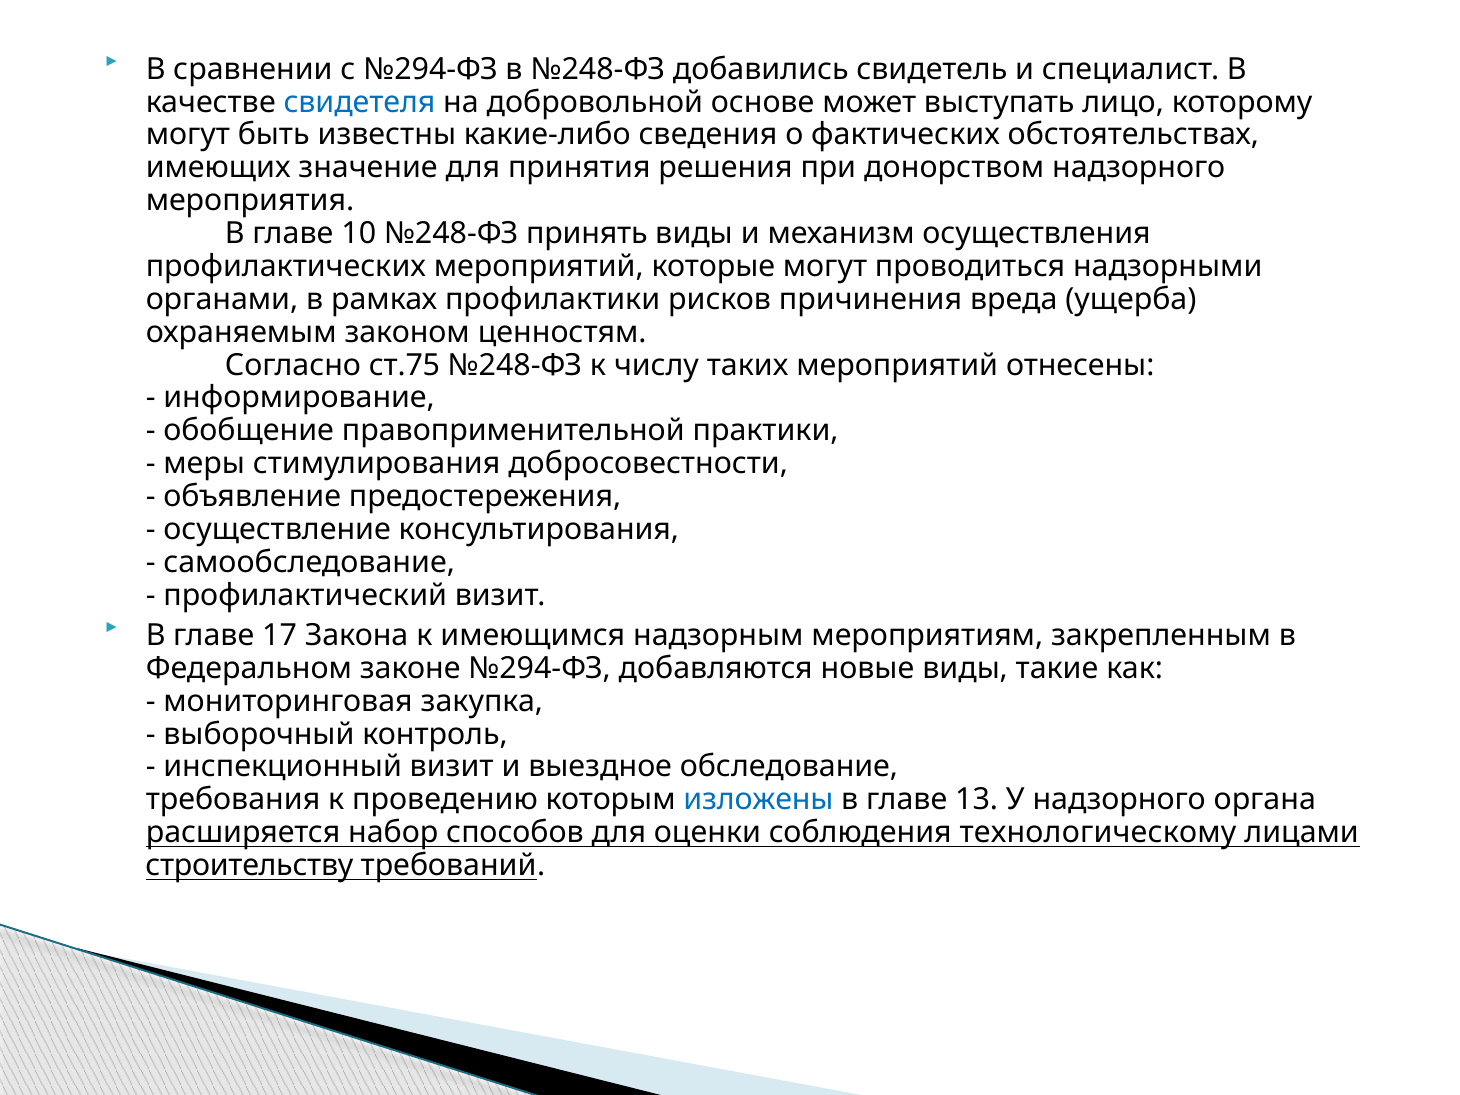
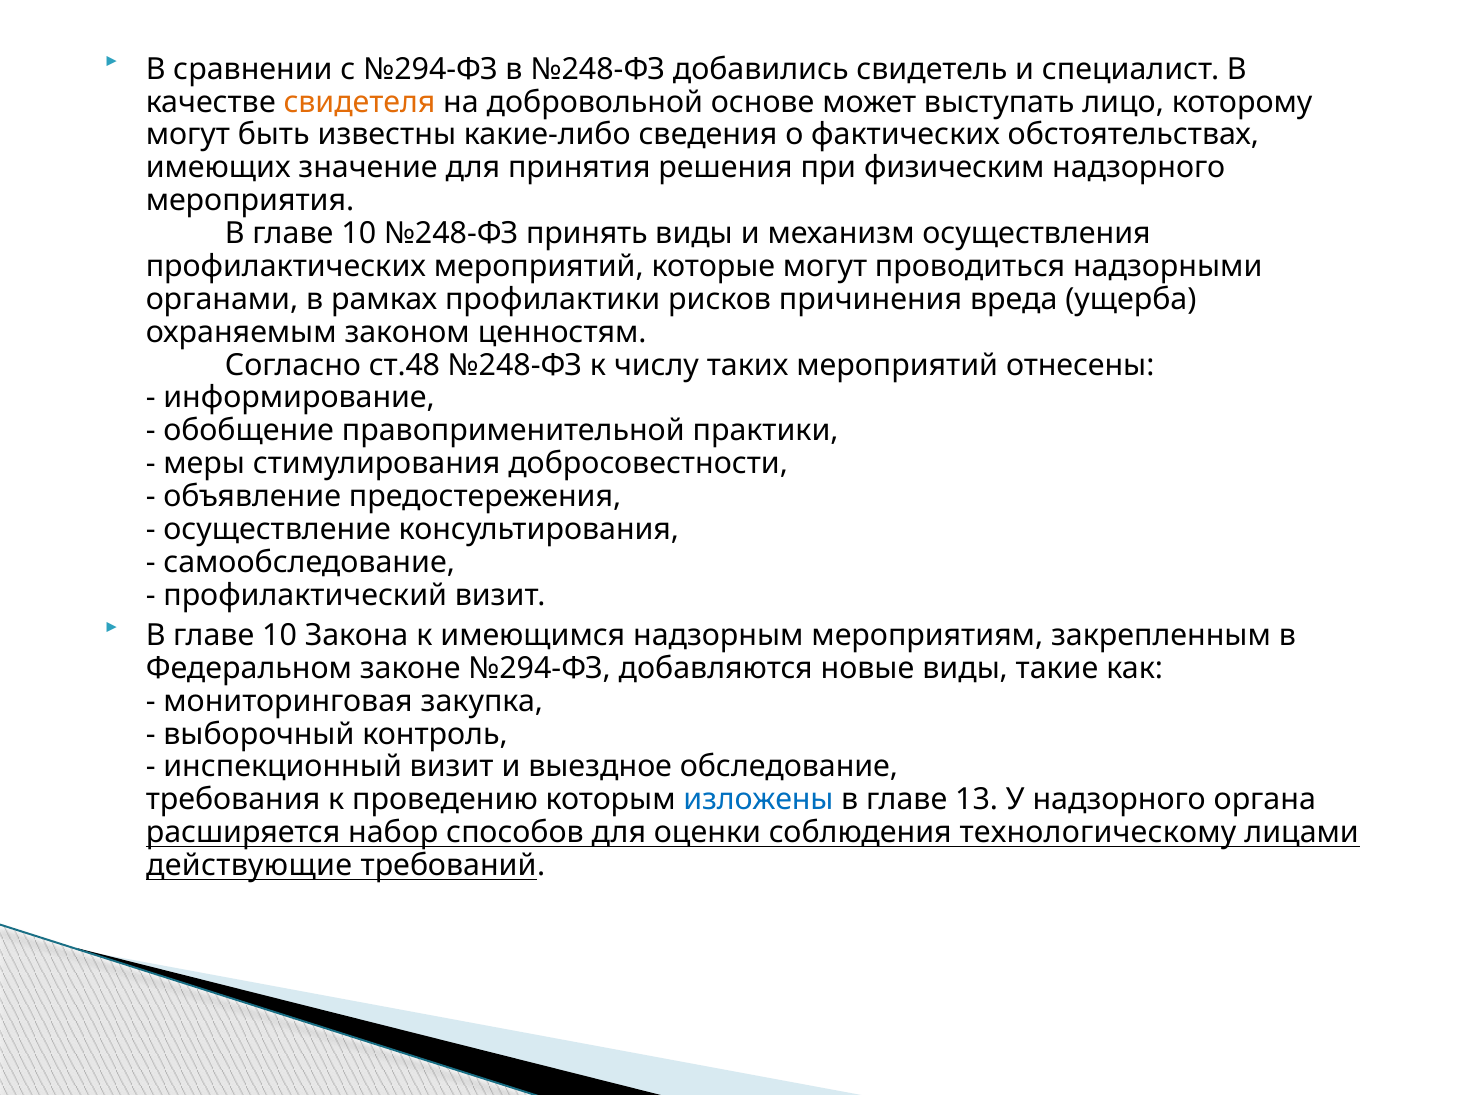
свидетеля colour: blue -> orange
донорством: донорством -> физическим
ст.75: ст.75 -> ст.48
17 at (280, 635): 17 -> 10
строительству: строительству -> действующие
